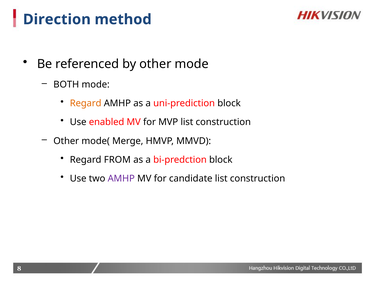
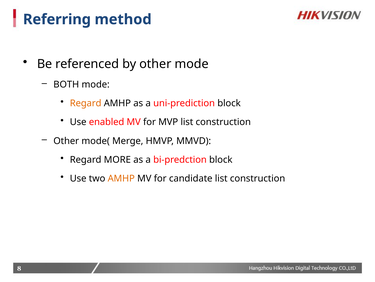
Direction: Direction -> Referring
FROM: FROM -> MORE
AMHP at (121, 178) colour: purple -> orange
